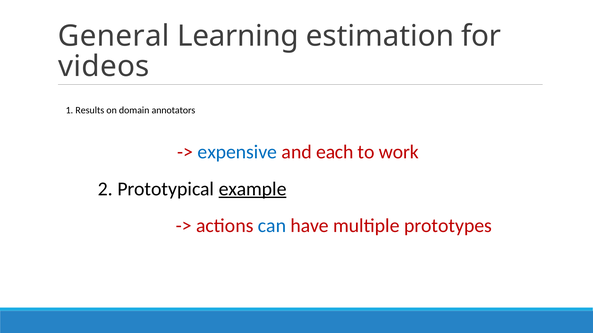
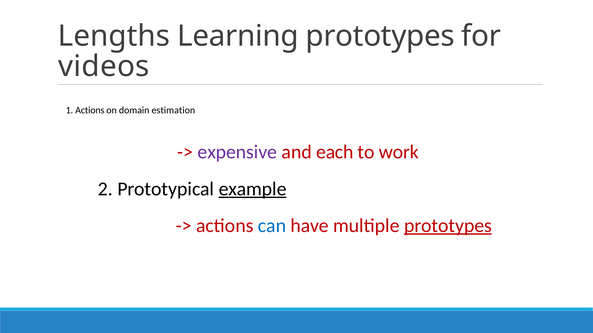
General: General -> Lengths
Learning estimation: estimation -> prototypes
1 Results: Results -> Actions
annotators: annotators -> estimation
expensive colour: blue -> purple
prototypes at (448, 226) underline: none -> present
